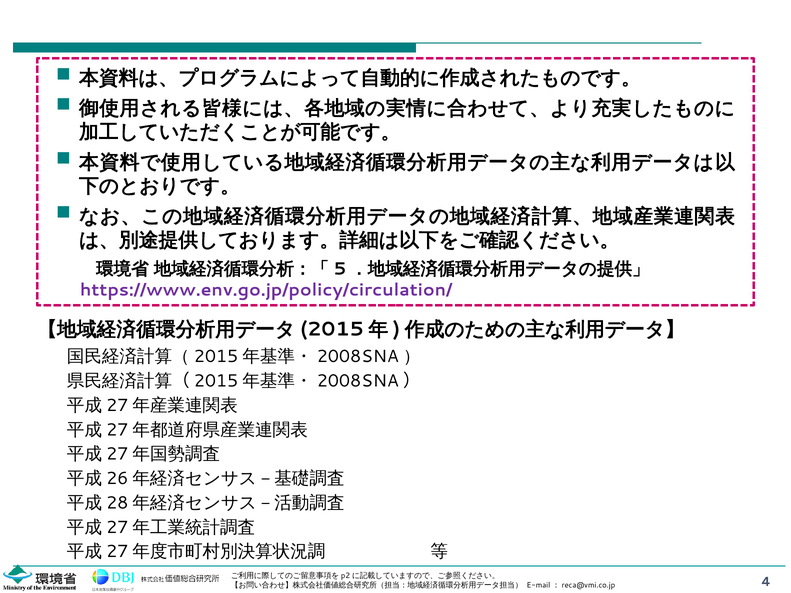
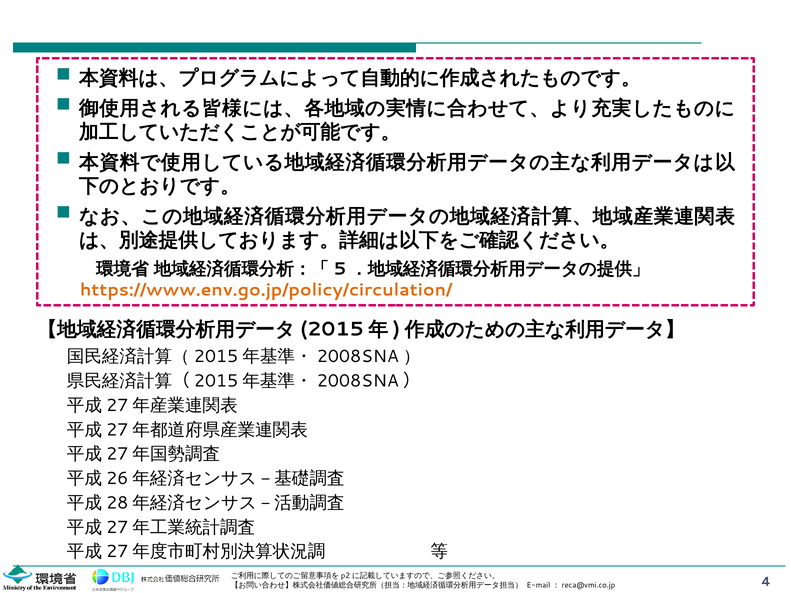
https://www.env.go.jp/policy/circulation/ colour: purple -> orange
